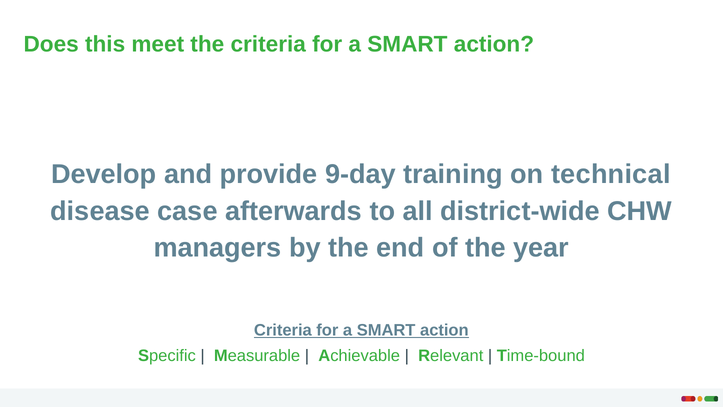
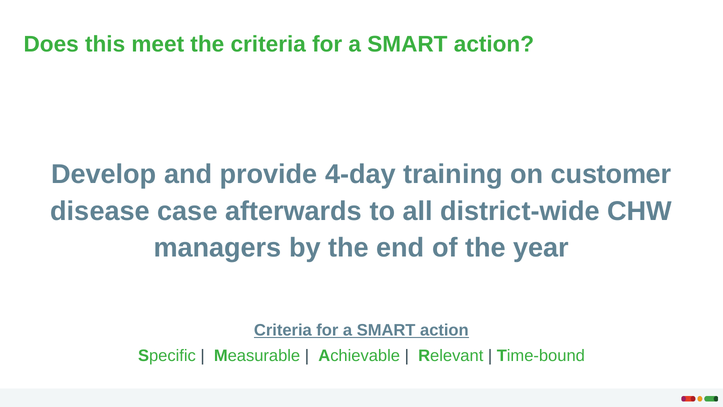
9-day: 9-day -> 4-day
technical: technical -> customer
